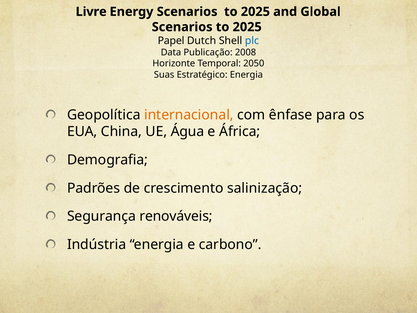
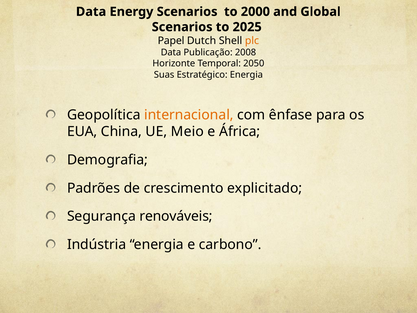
Livre at (91, 12): Livre -> Data
Energy Scenarios to 2025: 2025 -> 2000
plc colour: blue -> orange
Água: Água -> Meio
salinização: salinização -> explicitado
